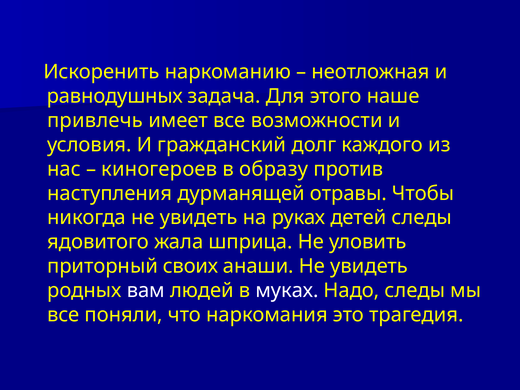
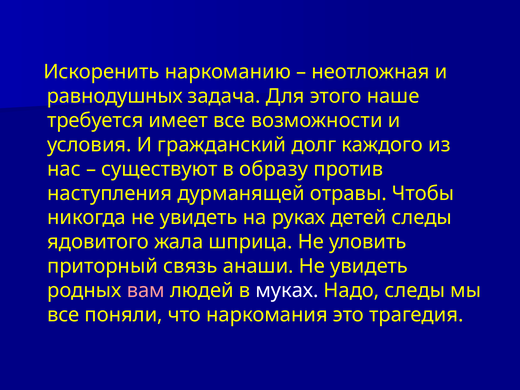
привлечь: привлечь -> требуется
киногероев: киногероев -> существуют
своих: своих -> связь
вам colour: white -> pink
